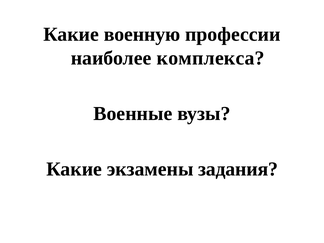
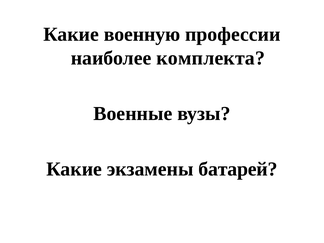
комплекса: комплекса -> комплекта
задания: задания -> батарей
